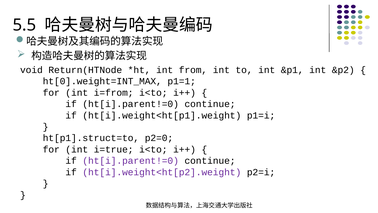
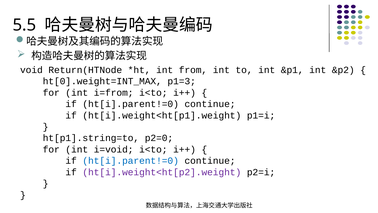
p1=1: p1=1 -> p1=3
ht[p1].struct=to: ht[p1].struct=to -> ht[p1].string=to
i=true: i=true -> i=void
ht[i].parent!=0 at (131, 161) colour: purple -> blue
